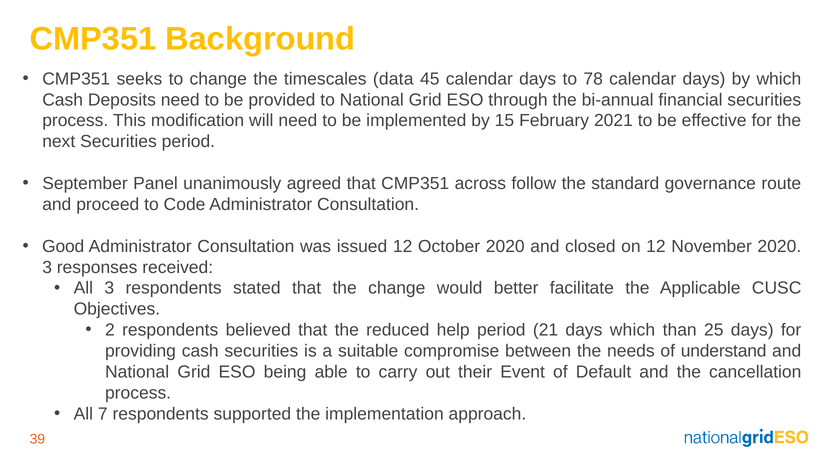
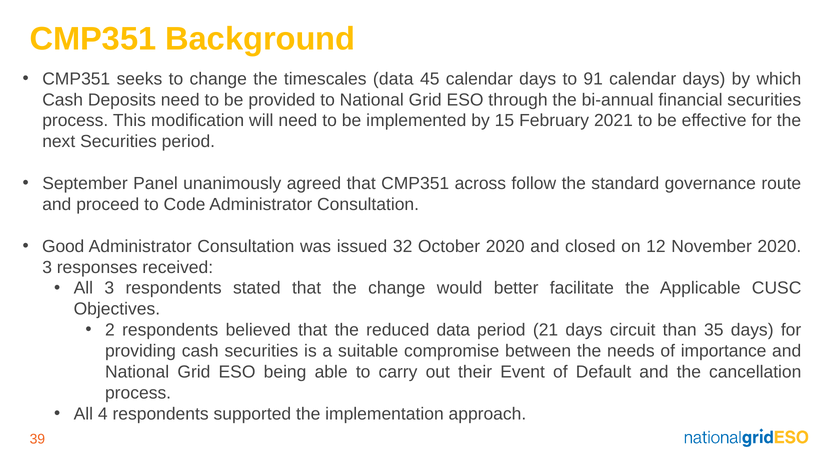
78: 78 -> 91
issued 12: 12 -> 32
reduced help: help -> data
days which: which -> circuit
25: 25 -> 35
understand: understand -> importance
7: 7 -> 4
